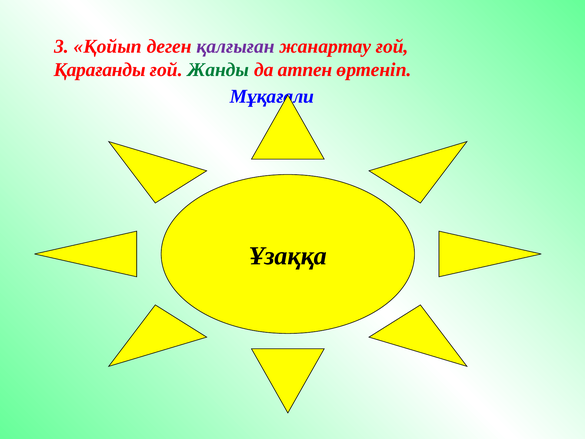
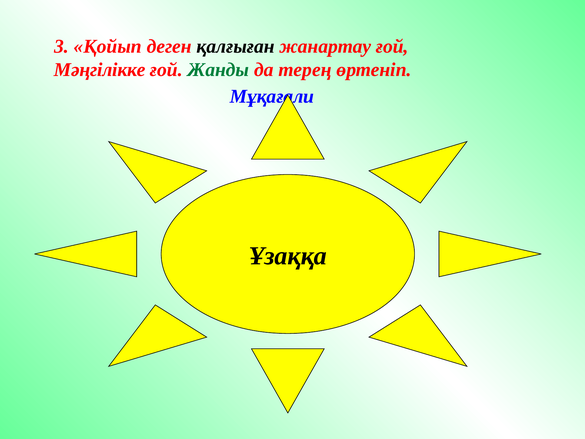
қалғыған colour: purple -> black
Қарағанды: Қарағанды -> Мәңгілікке
атпен: атпен -> терең
